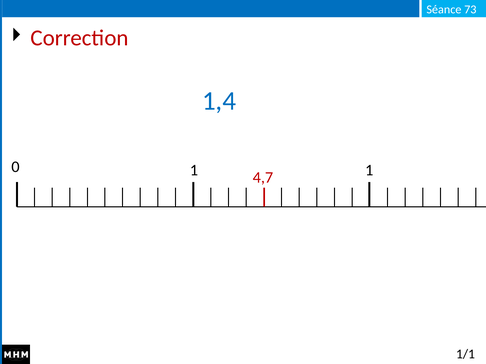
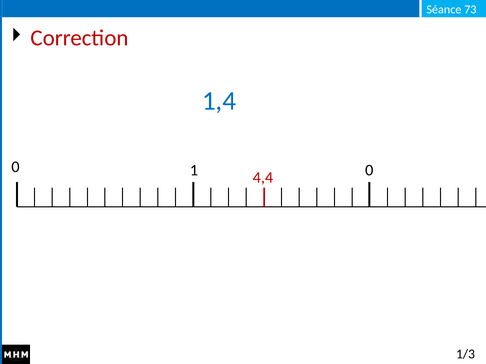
0 1: 1 -> 0
4,7: 4,7 -> 4,4
1/1: 1/1 -> 1/3
